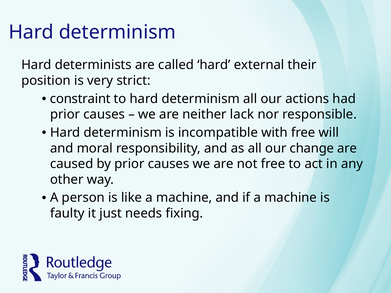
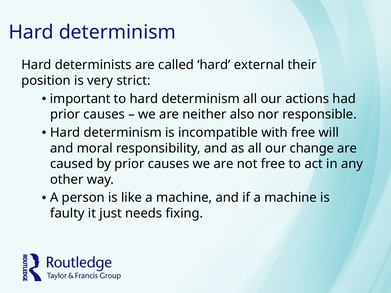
constraint: constraint -> important
lack: lack -> also
